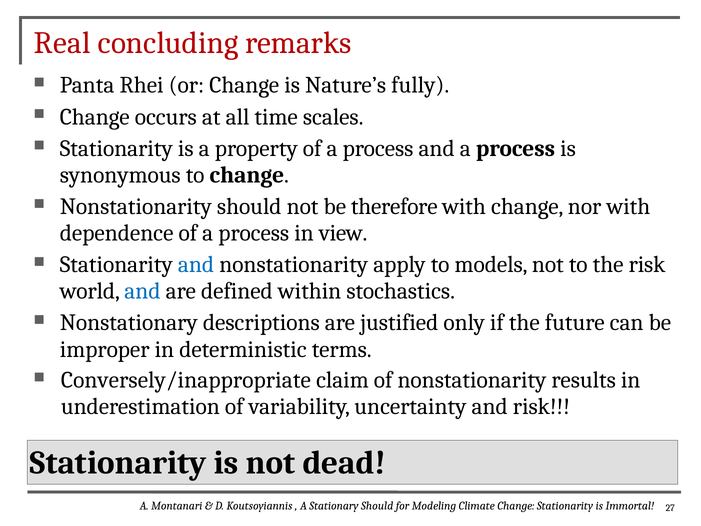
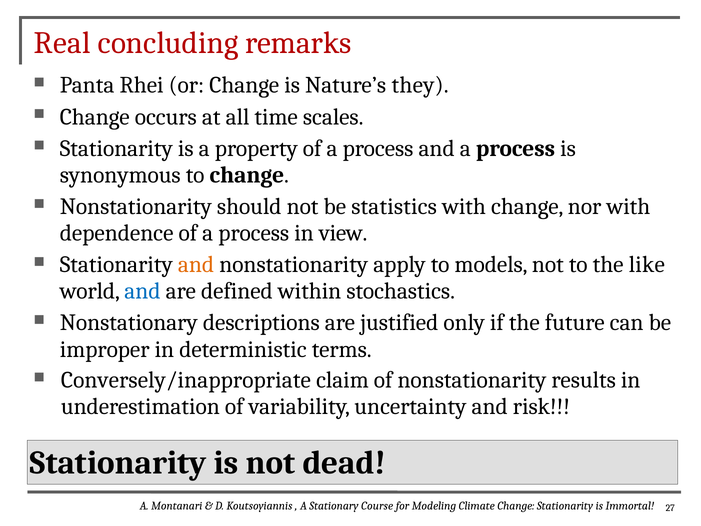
fully: fully -> they
therefore: therefore -> statistics
and at (196, 264) colour: blue -> orange
the risk: risk -> like
Stationary Should: Should -> Course
